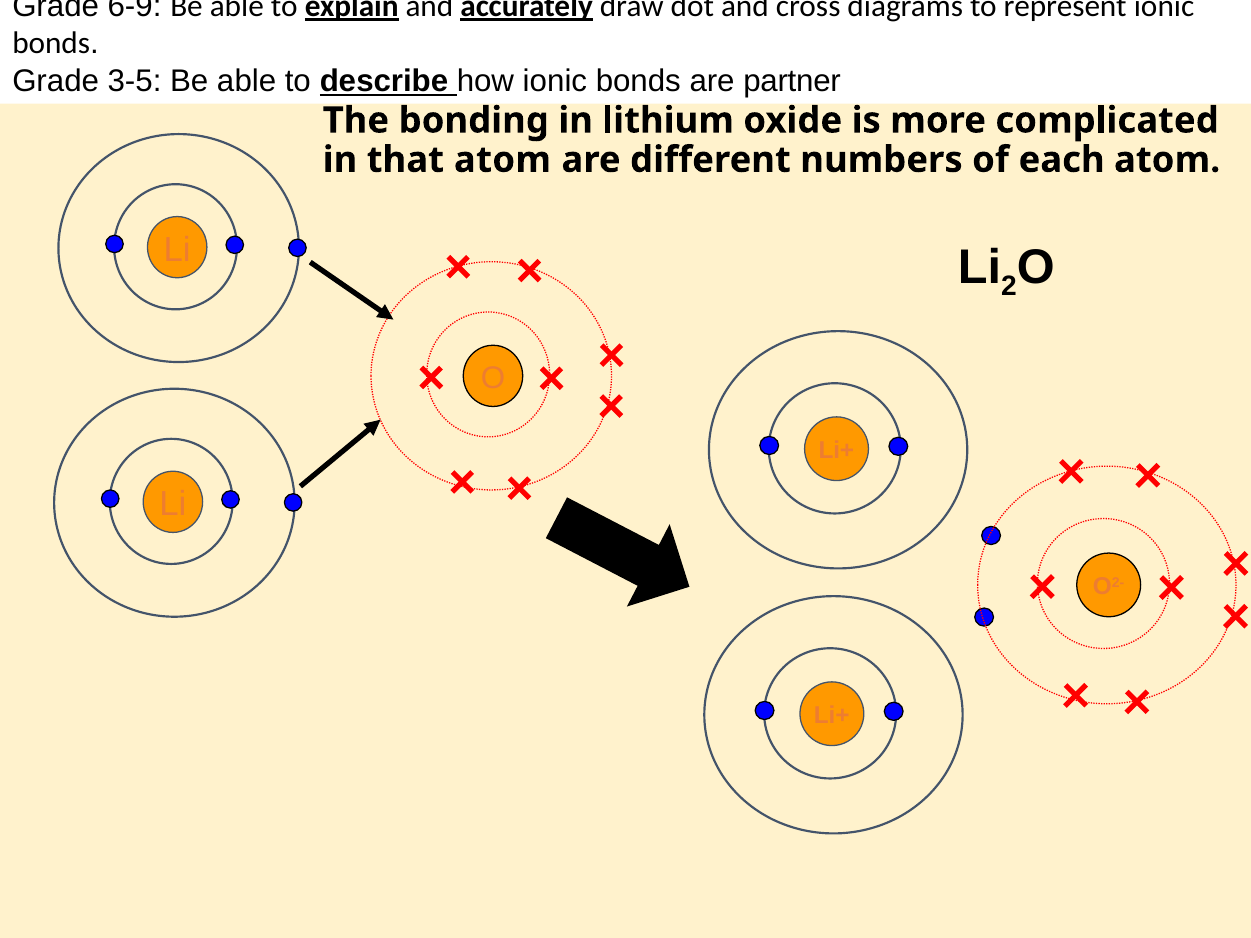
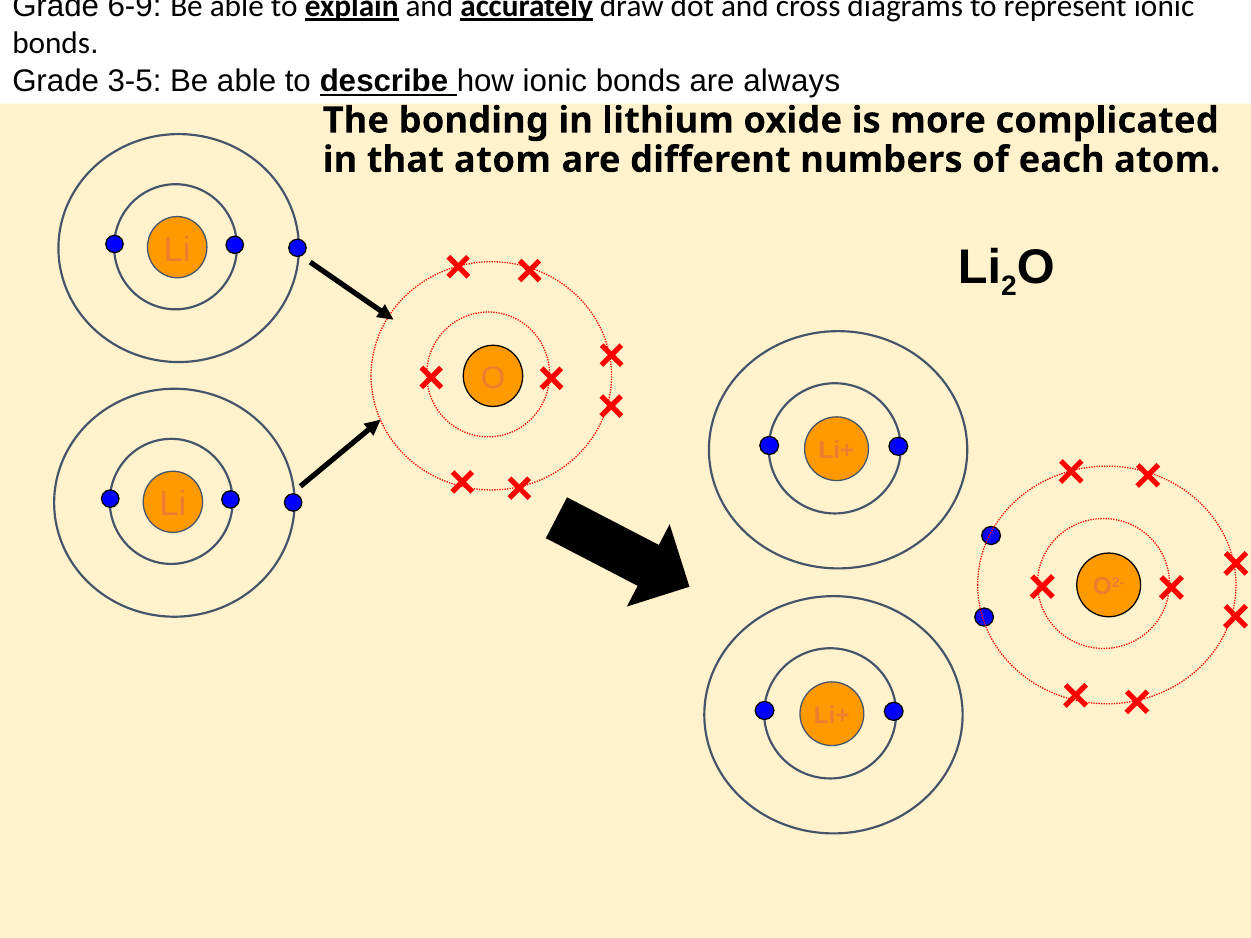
partner: partner -> always
